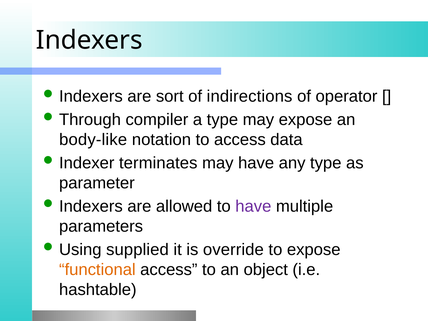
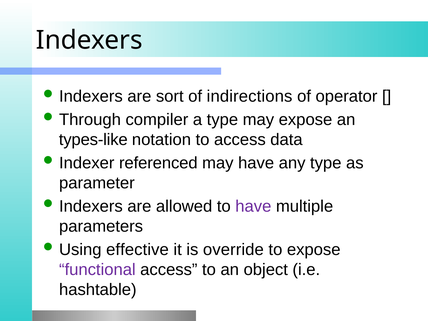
body-like: body-like -> types-like
terminates: terminates -> referenced
supplied: supplied -> effective
functional colour: orange -> purple
